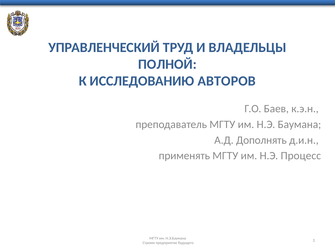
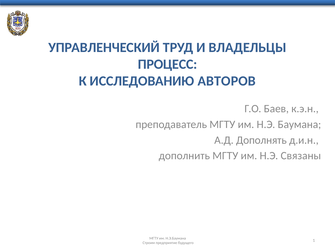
ПОЛНОЙ: ПОЛНОЙ -> ПРОЦЕСС
применять: применять -> дополнить
Процесс: Процесс -> Связаны
